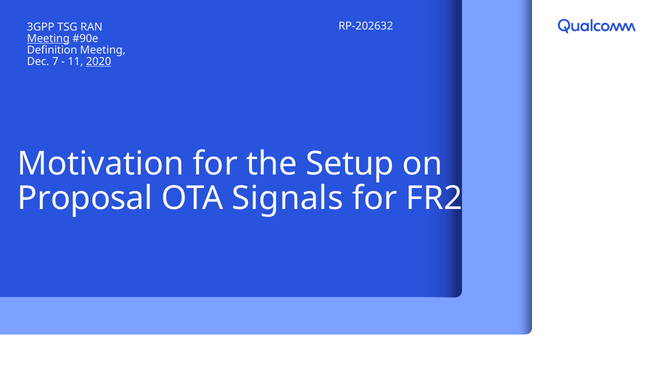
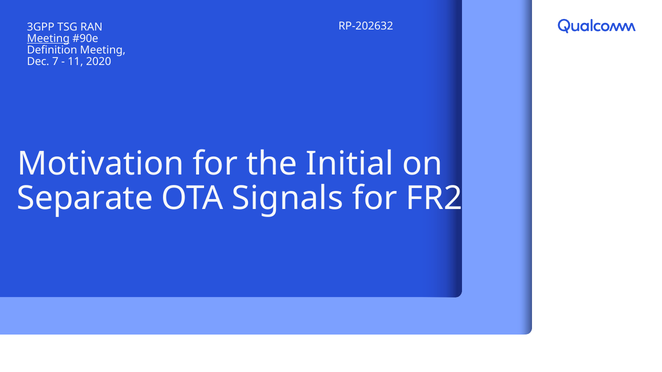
2020 underline: present -> none
Setup: Setup -> Initial
Proposal: Proposal -> Separate
